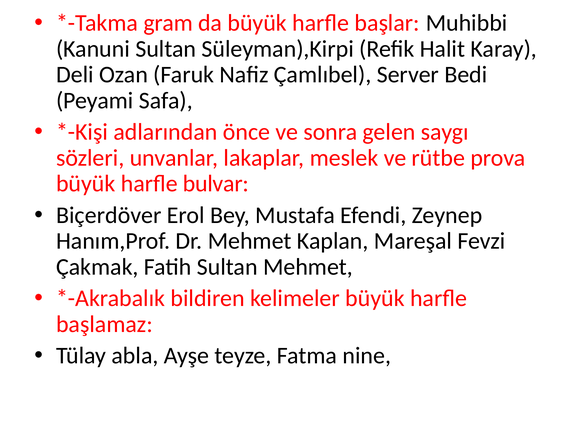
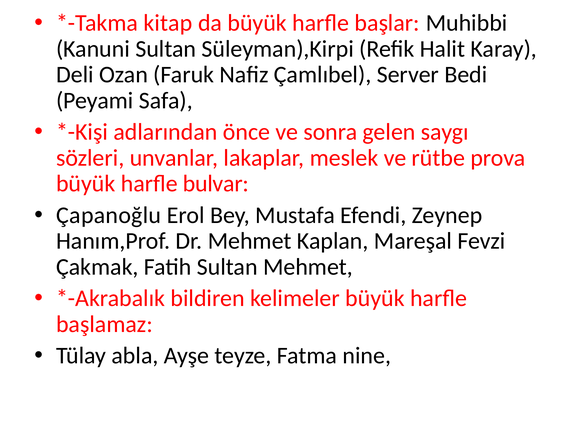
gram: gram -> kitap
Biçerdöver: Biçerdöver -> Çapanoğlu
